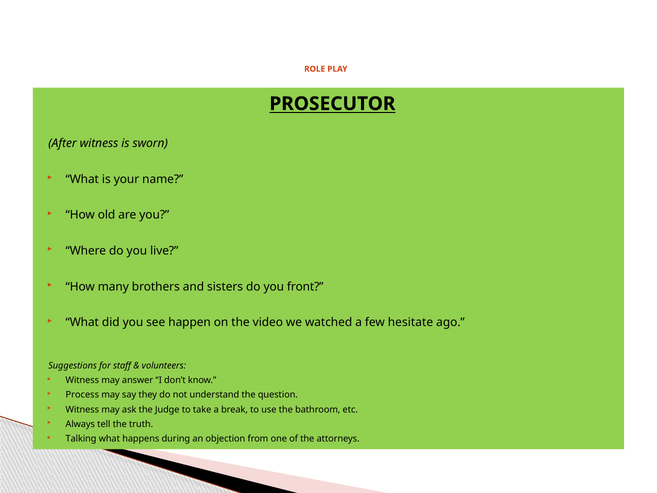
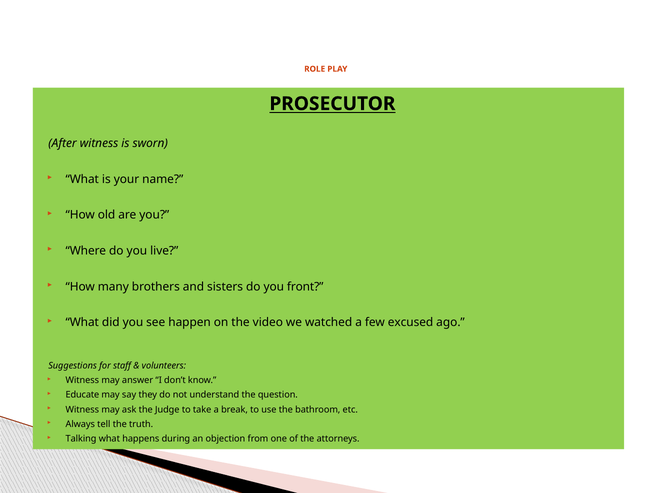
hesitate: hesitate -> excused
Process: Process -> Educate
